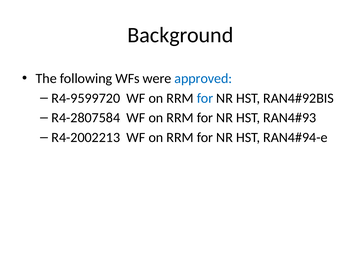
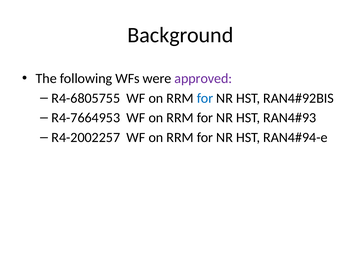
approved colour: blue -> purple
R4-9599720: R4-9599720 -> R4-6805755
R4-2807584: R4-2807584 -> R4-7664953
R4-2002213: R4-2002213 -> R4-2002257
